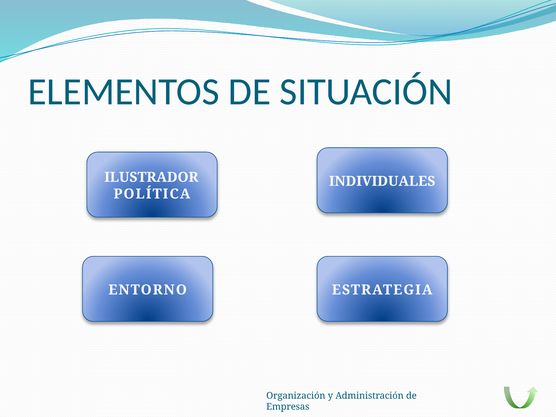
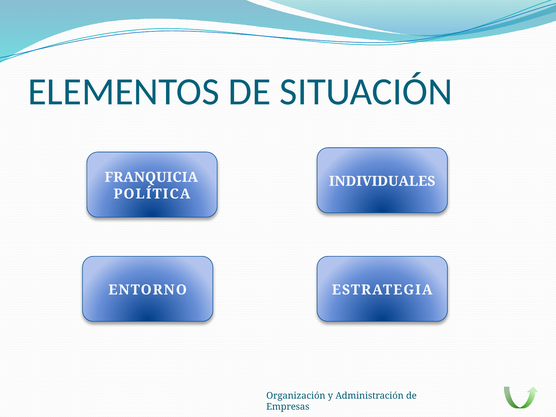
ILUSTRADOR: ILUSTRADOR -> FRANQUICIA
